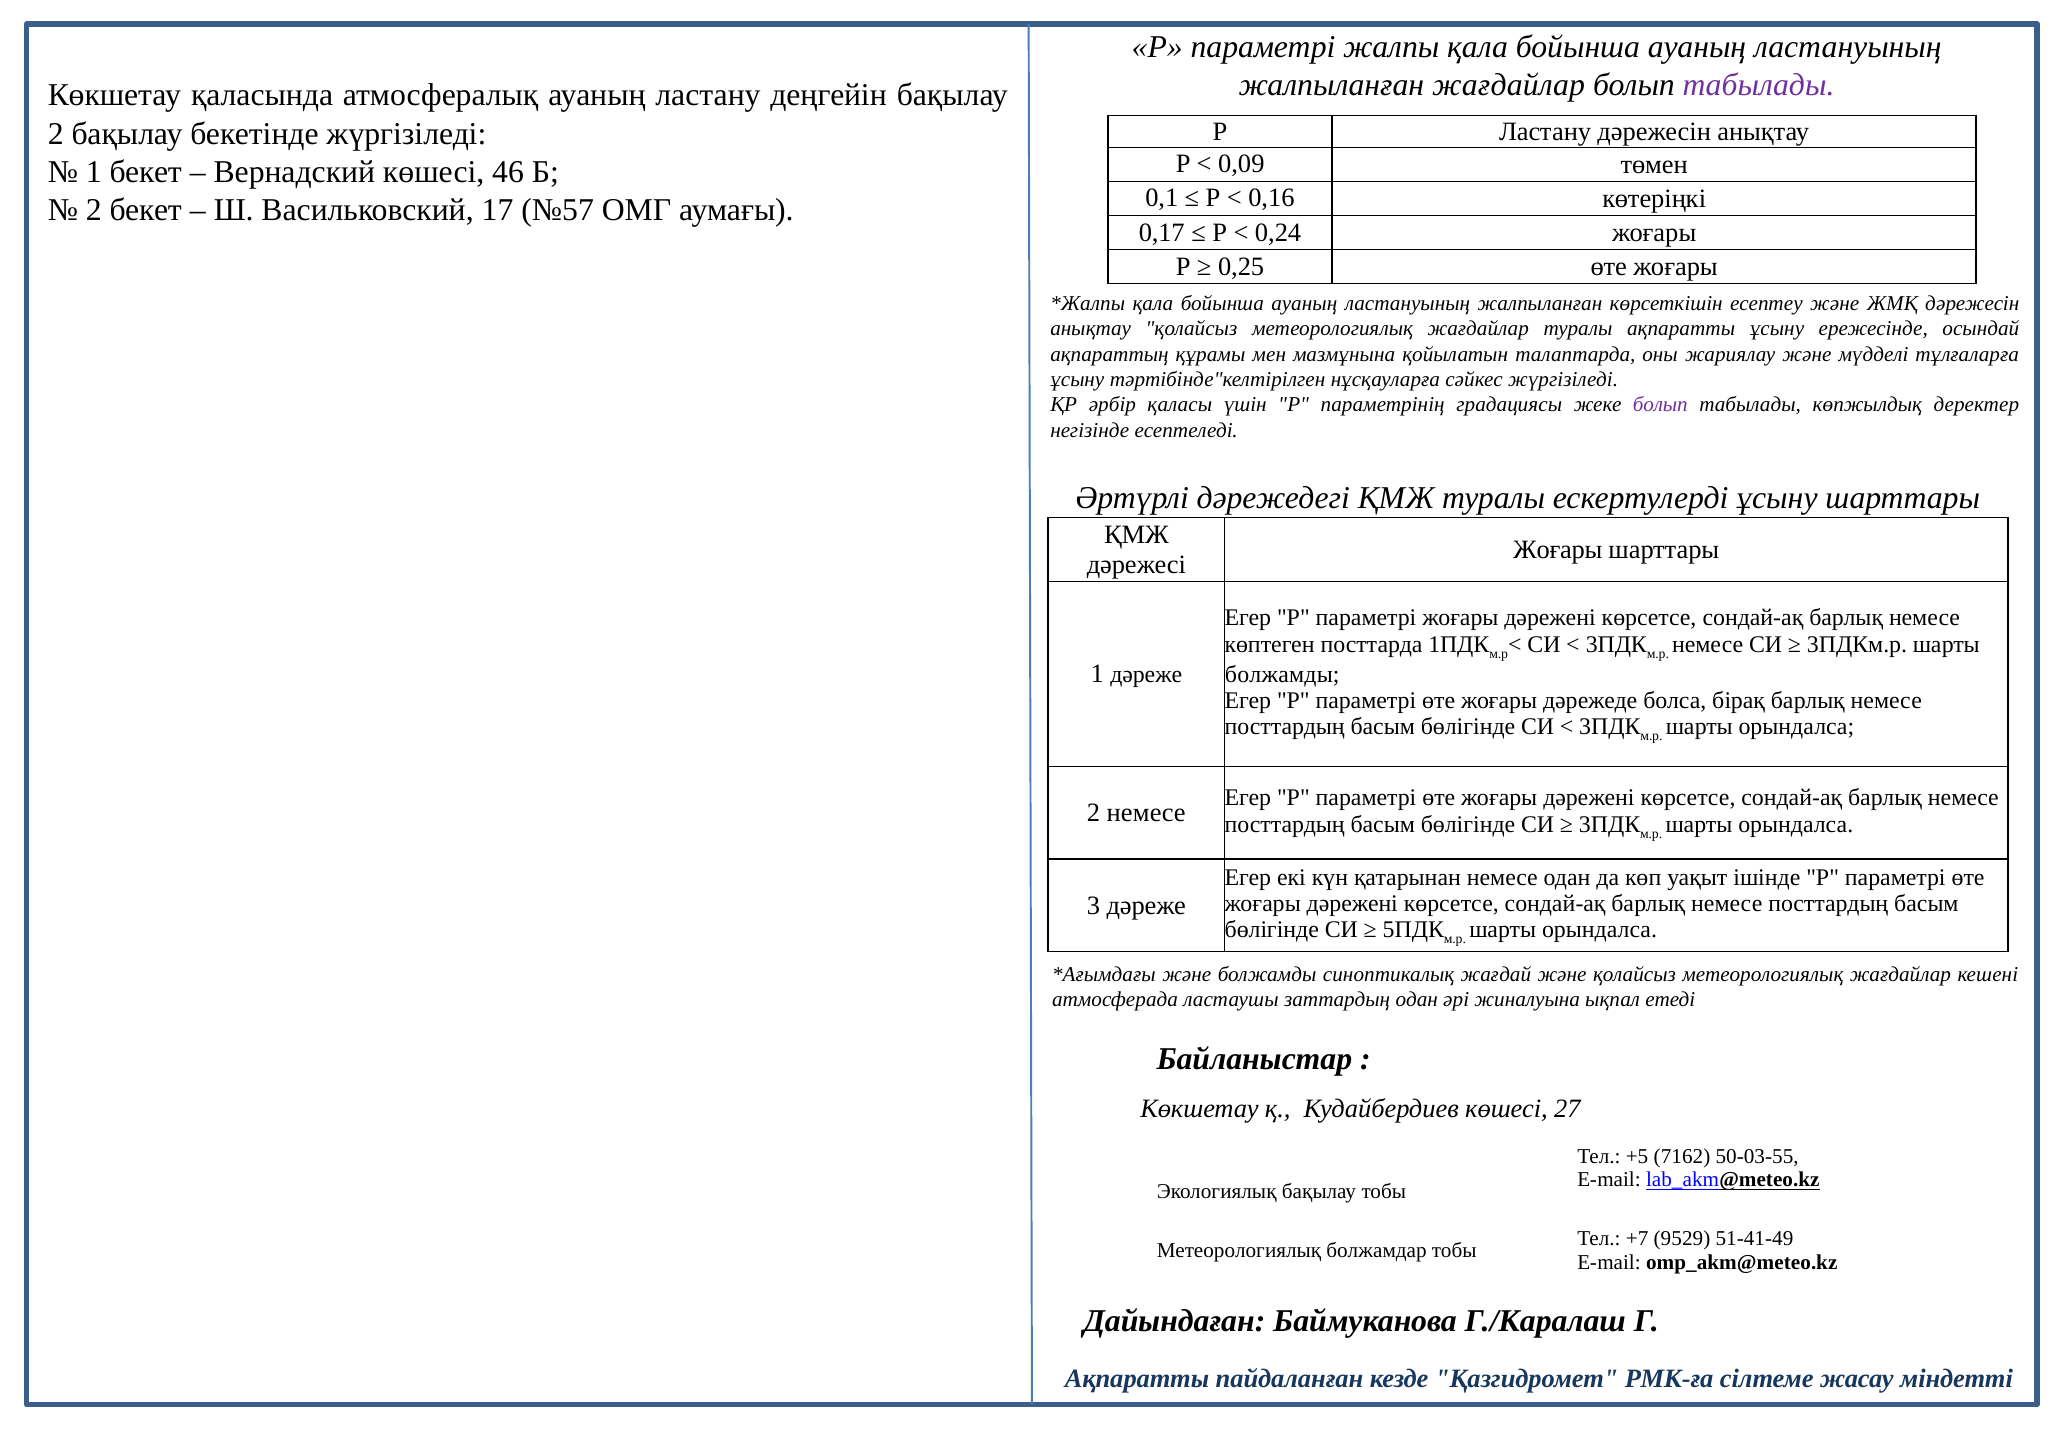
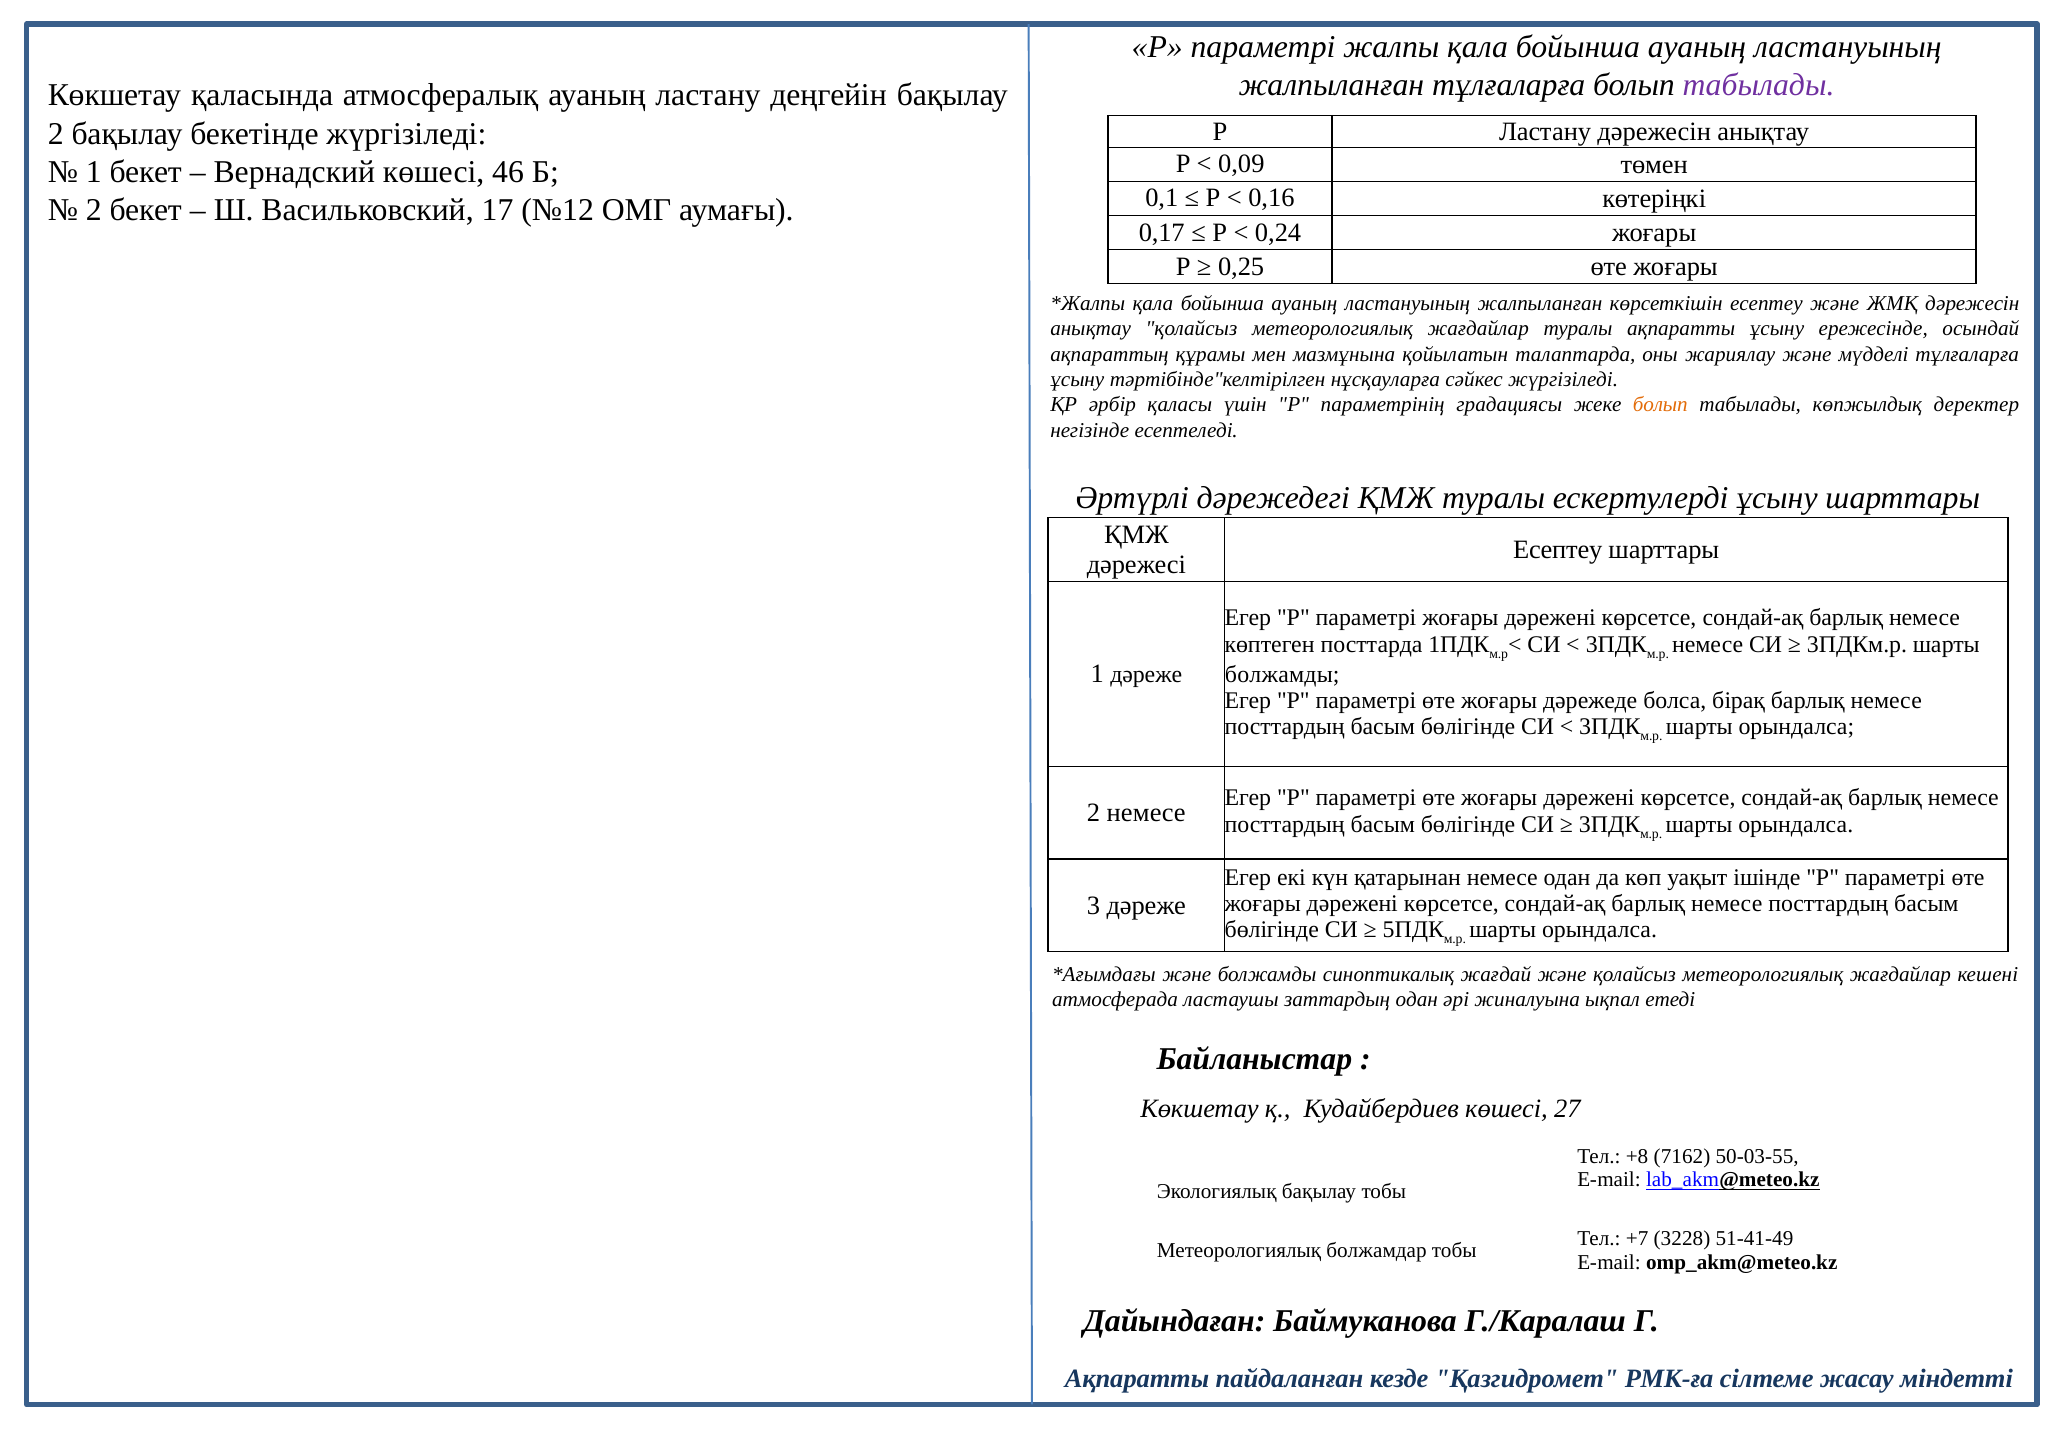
жалпыланған жағдайлар: жағдайлар -> тұлғаларға
№57: №57 -> №12
болып at (1660, 405) colour: purple -> orange
Жоғары at (1558, 550): Жоғары -> Есептеу
+5: +5 -> +8
9529: 9529 -> 3228
